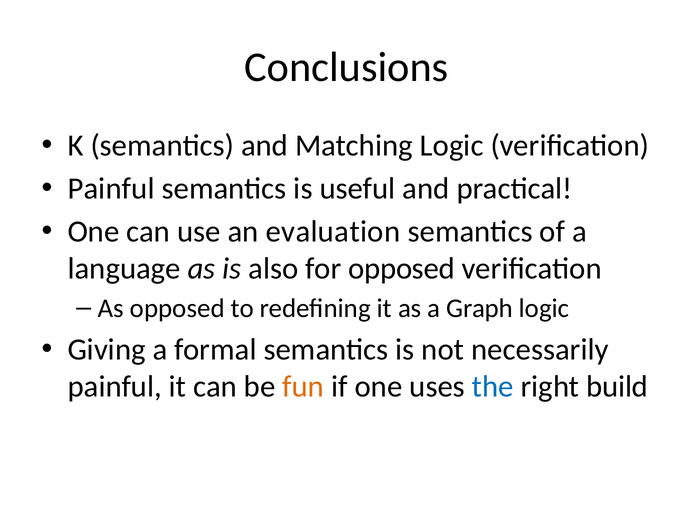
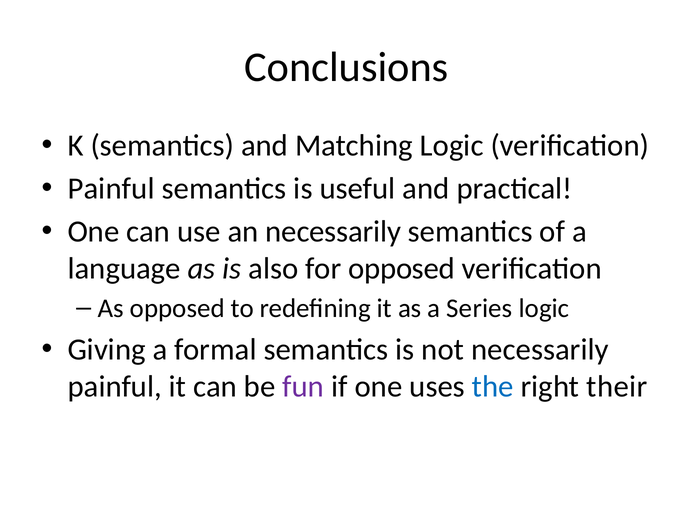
an evaluation: evaluation -> necessarily
Graph: Graph -> Series
fun colour: orange -> purple
build: build -> their
